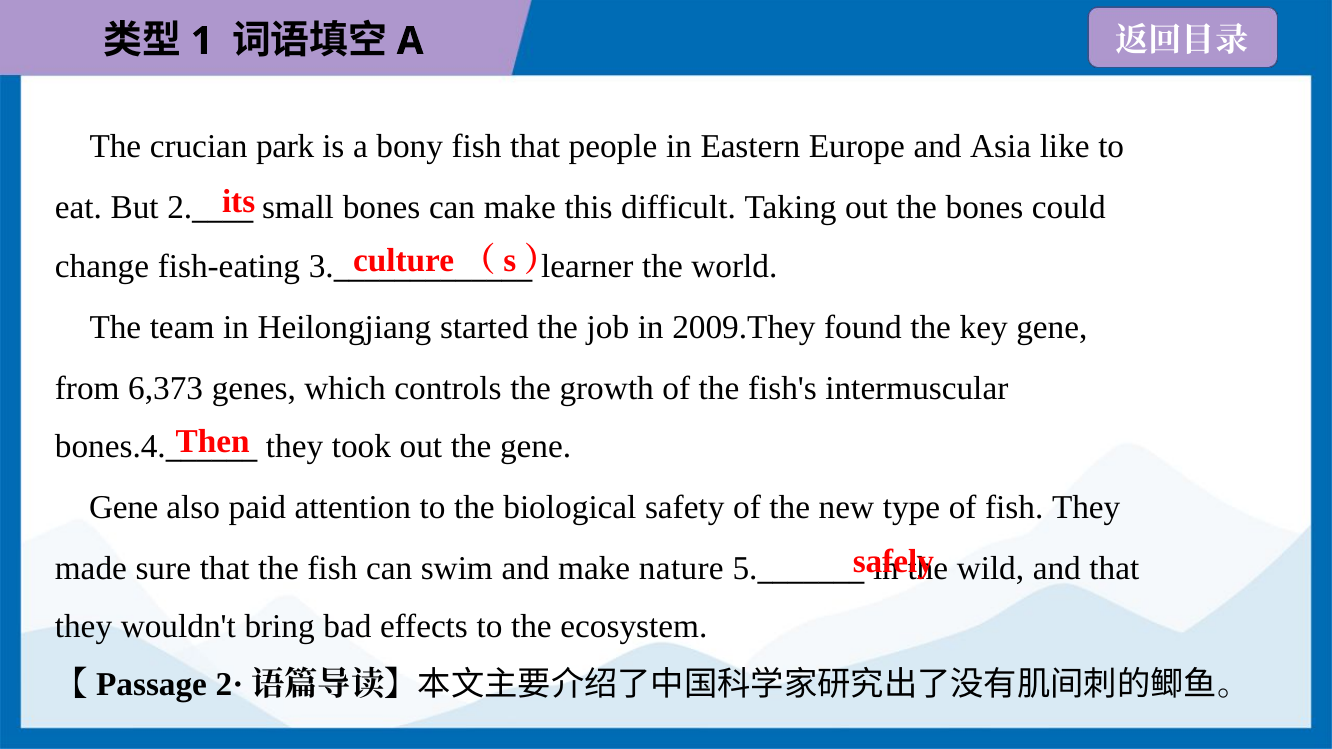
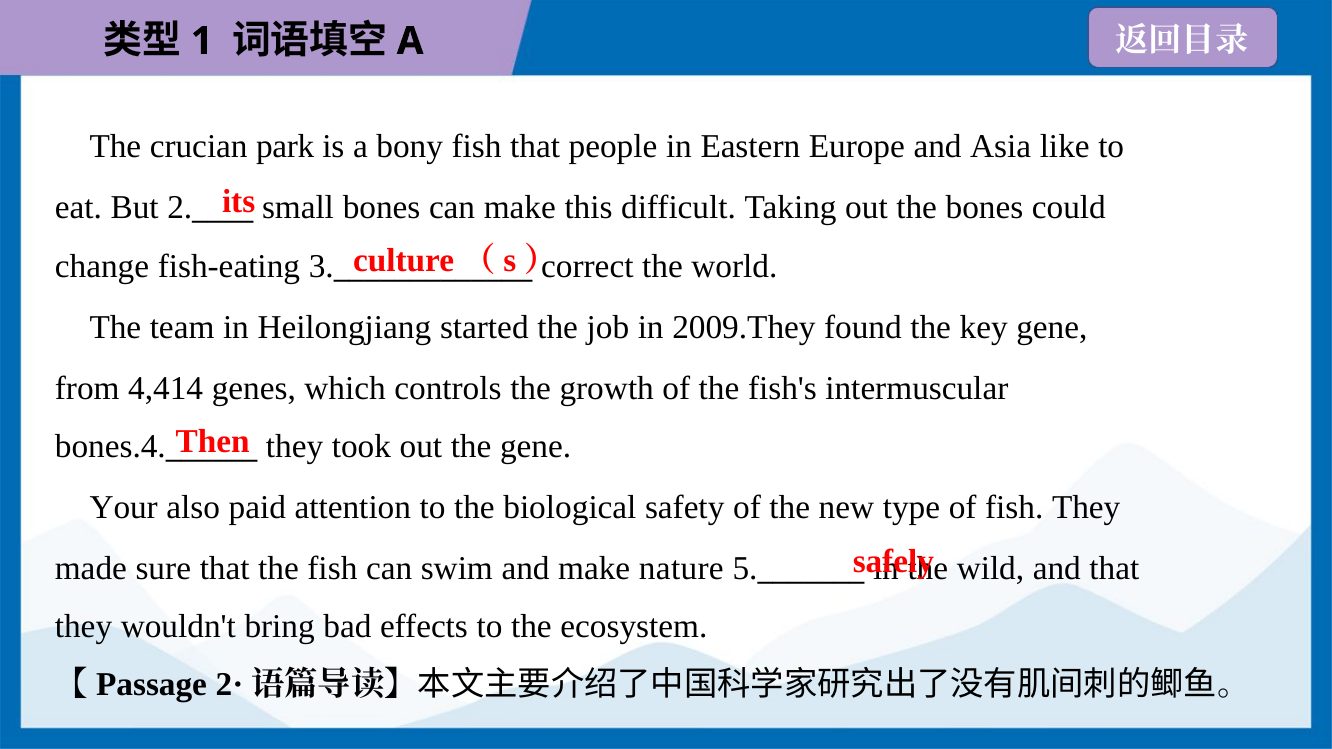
learner: learner -> correct
6,373: 6,373 -> 4,414
Gene at (124, 508): Gene -> Your
